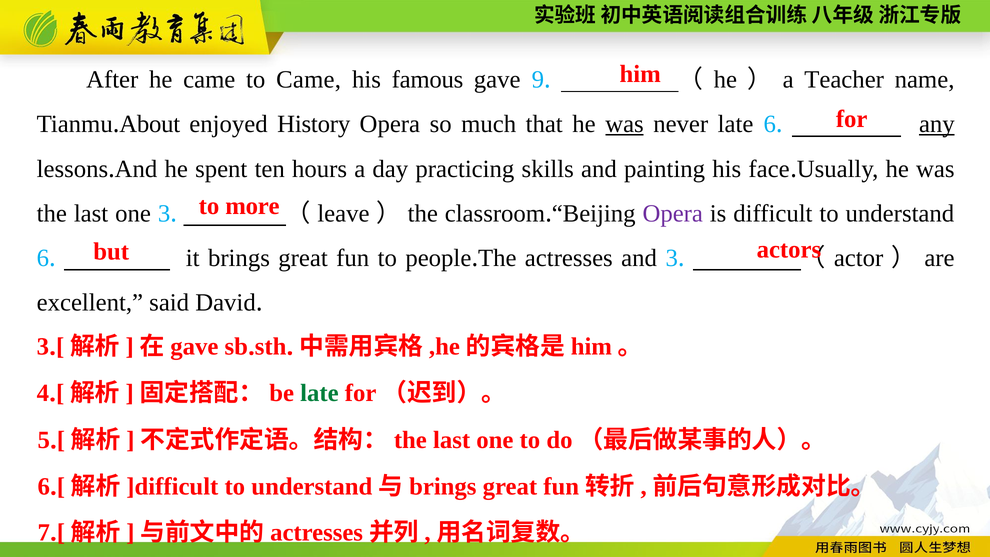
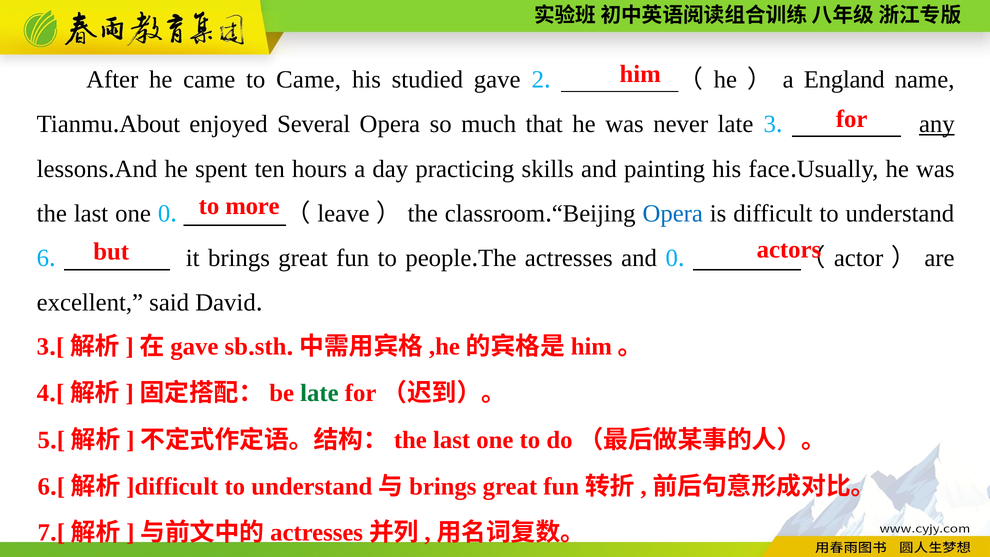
famous: famous -> studied
9: 9 -> 2
Teacher: Teacher -> England
History: History -> Several
was at (624, 124) underline: present -> none
late 6: 6 -> 3
one 3: 3 -> 0
Opera at (673, 213) colour: purple -> blue
and 3: 3 -> 0
